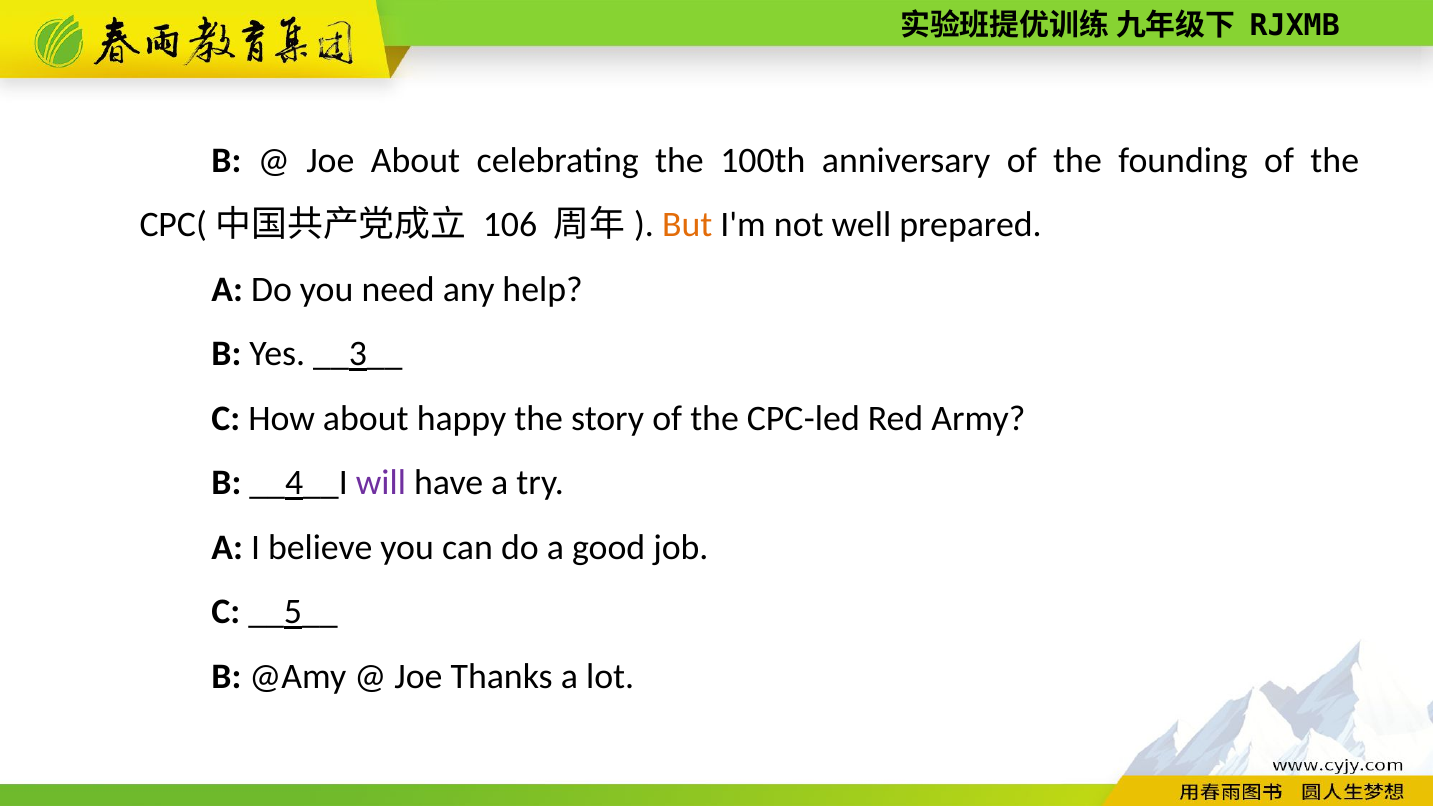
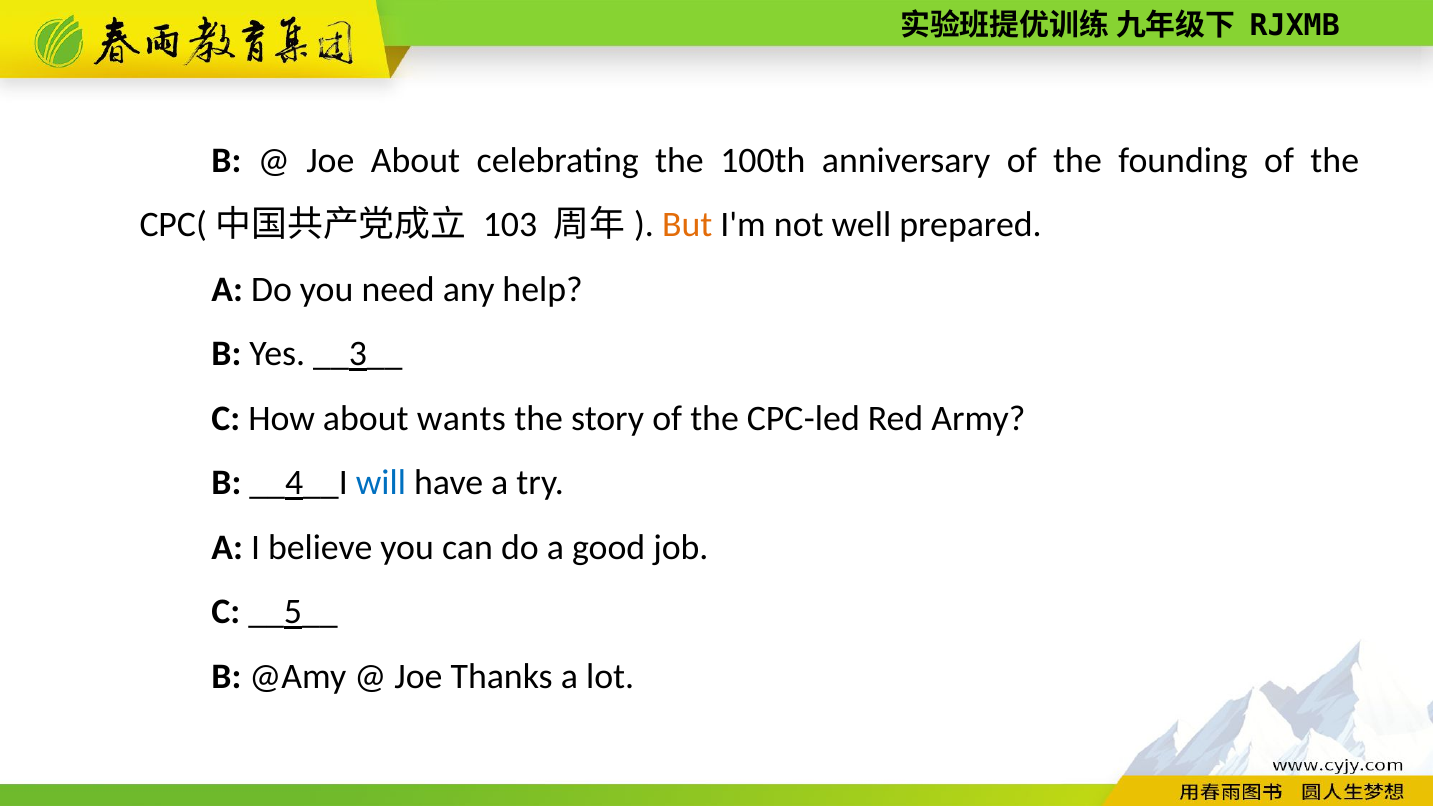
106: 106 -> 103
happy: happy -> wants
will colour: purple -> blue
